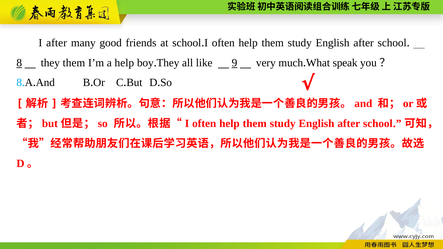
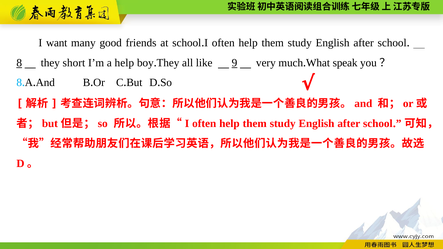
I after: after -> want
they them: them -> short
